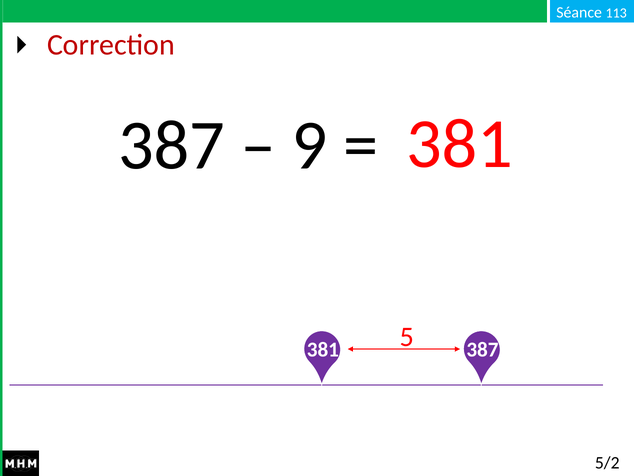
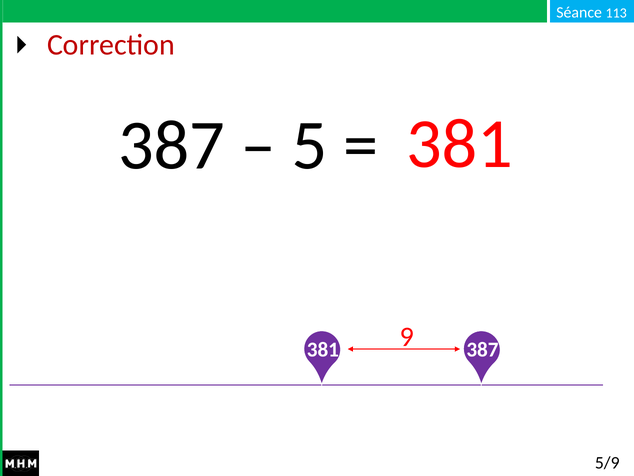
9: 9 -> 5
5: 5 -> 9
5/2: 5/2 -> 5/9
